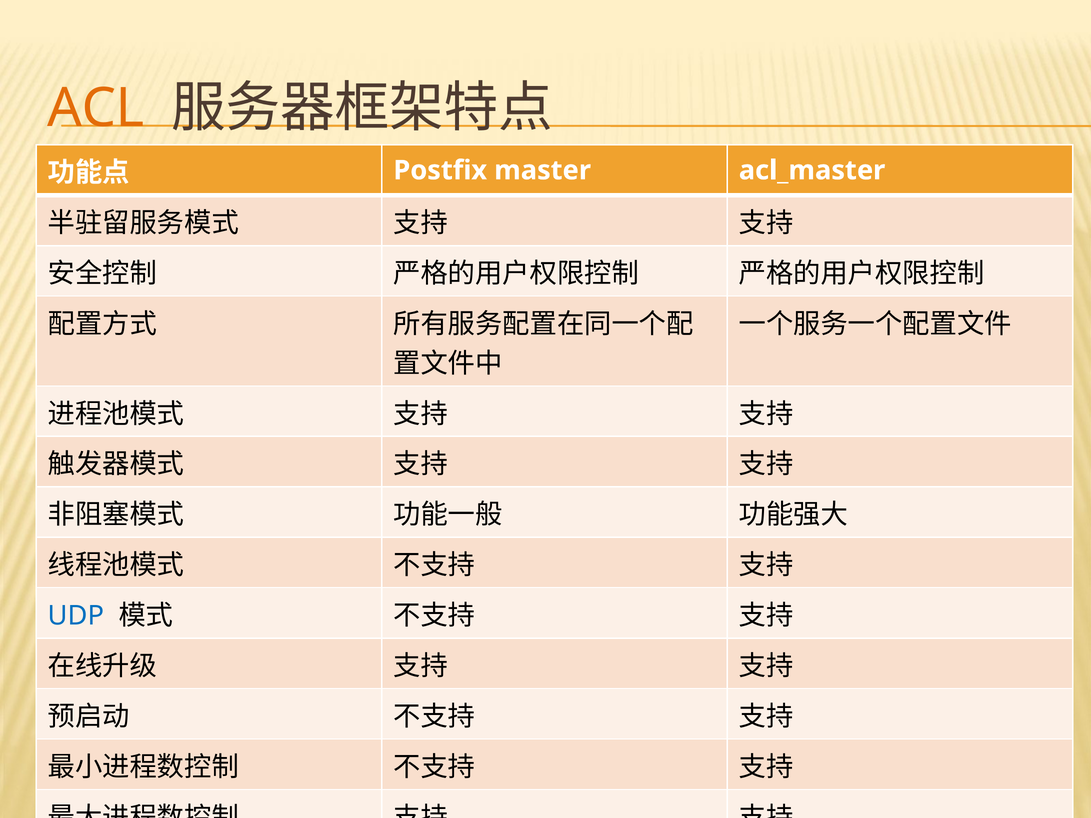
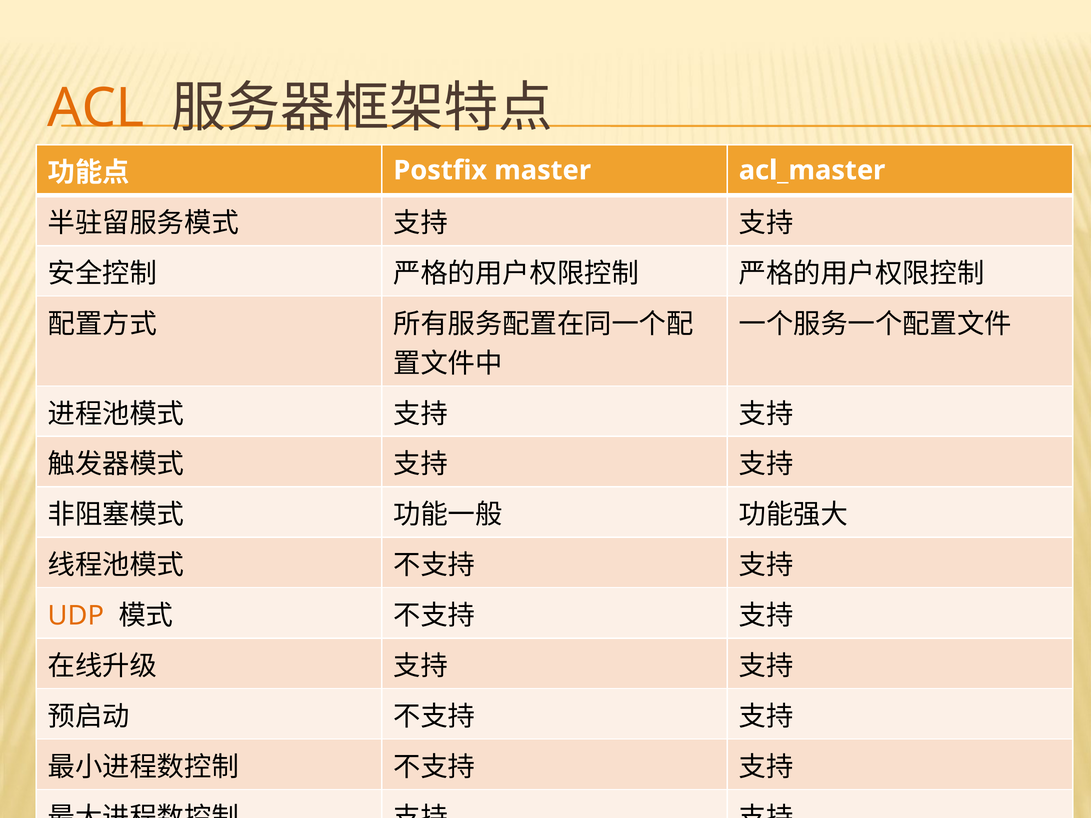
UDP colour: blue -> orange
